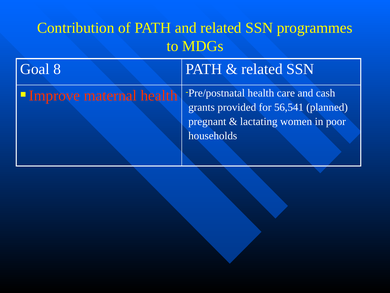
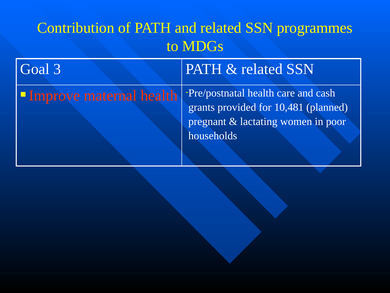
8: 8 -> 3
56,541: 56,541 -> 10,481
